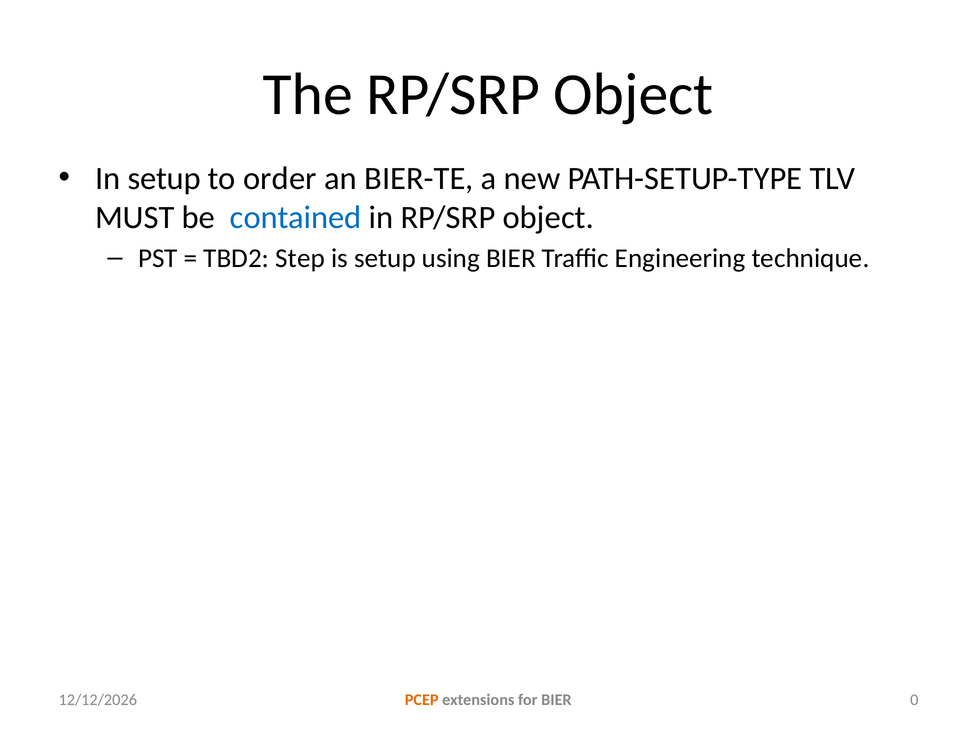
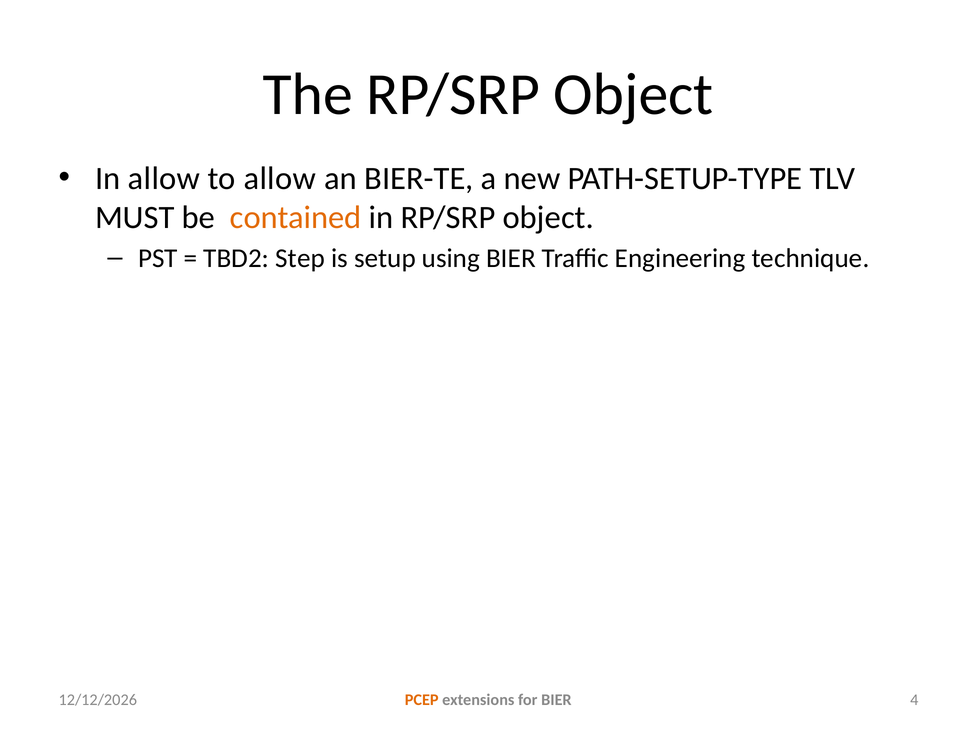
In setup: setup -> allow
to order: order -> allow
contained colour: blue -> orange
0: 0 -> 4
